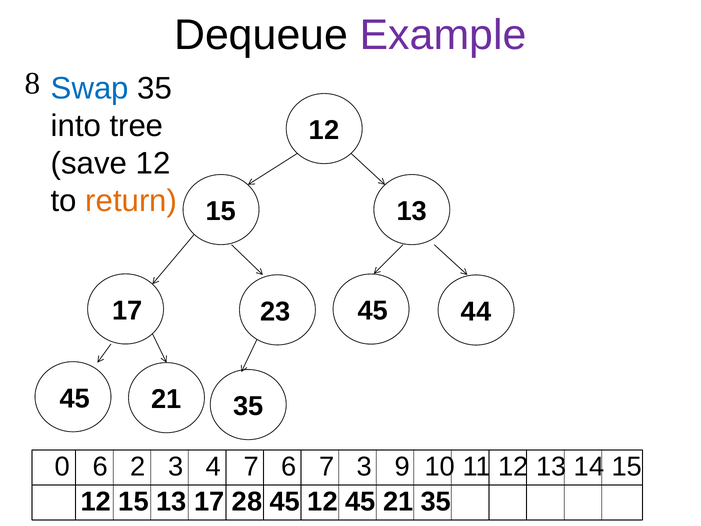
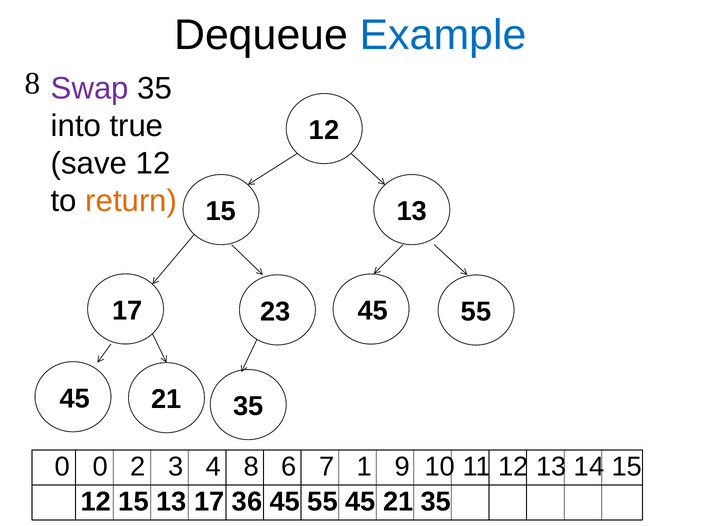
Example colour: purple -> blue
Swap colour: blue -> purple
tree: tree -> true
23 45 44: 44 -> 55
0 6: 6 -> 0
4 7: 7 -> 8
7 3: 3 -> 1
28: 28 -> 36
12 at (323, 501): 12 -> 55
